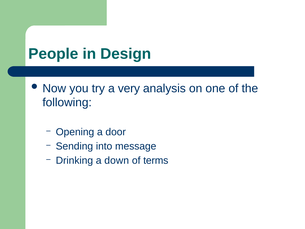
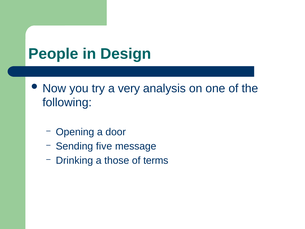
into: into -> five
down: down -> those
